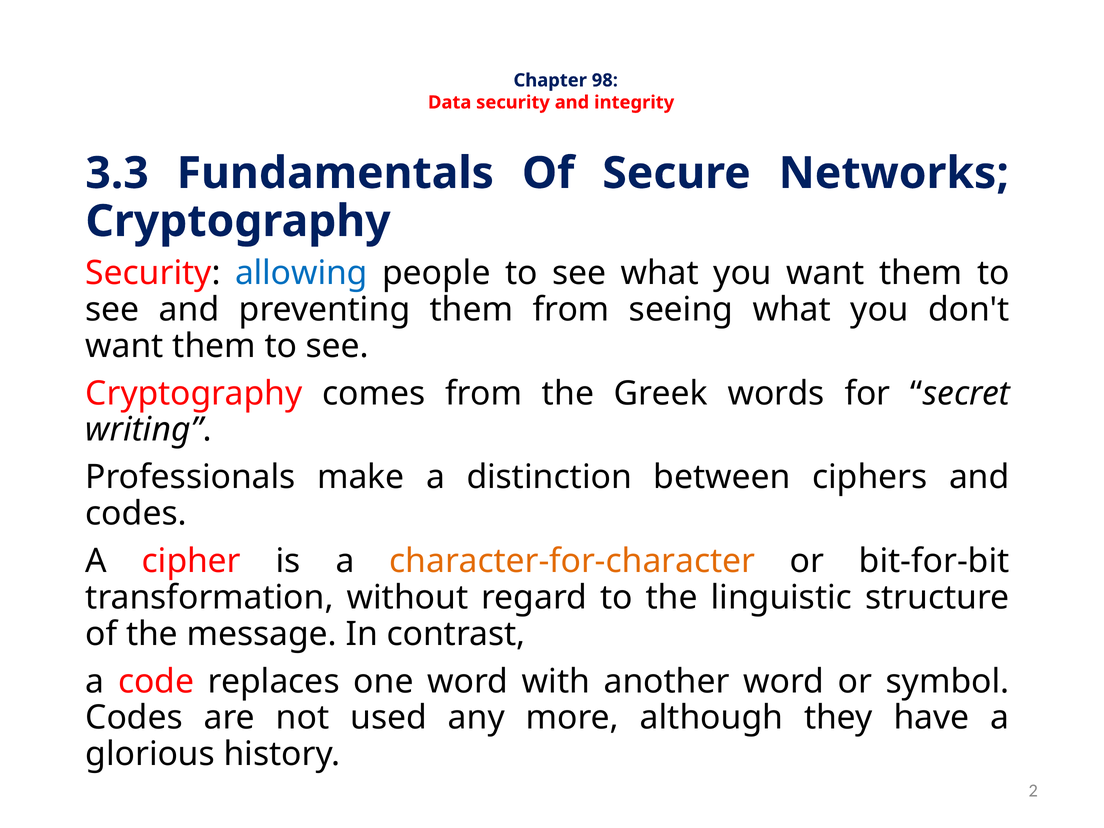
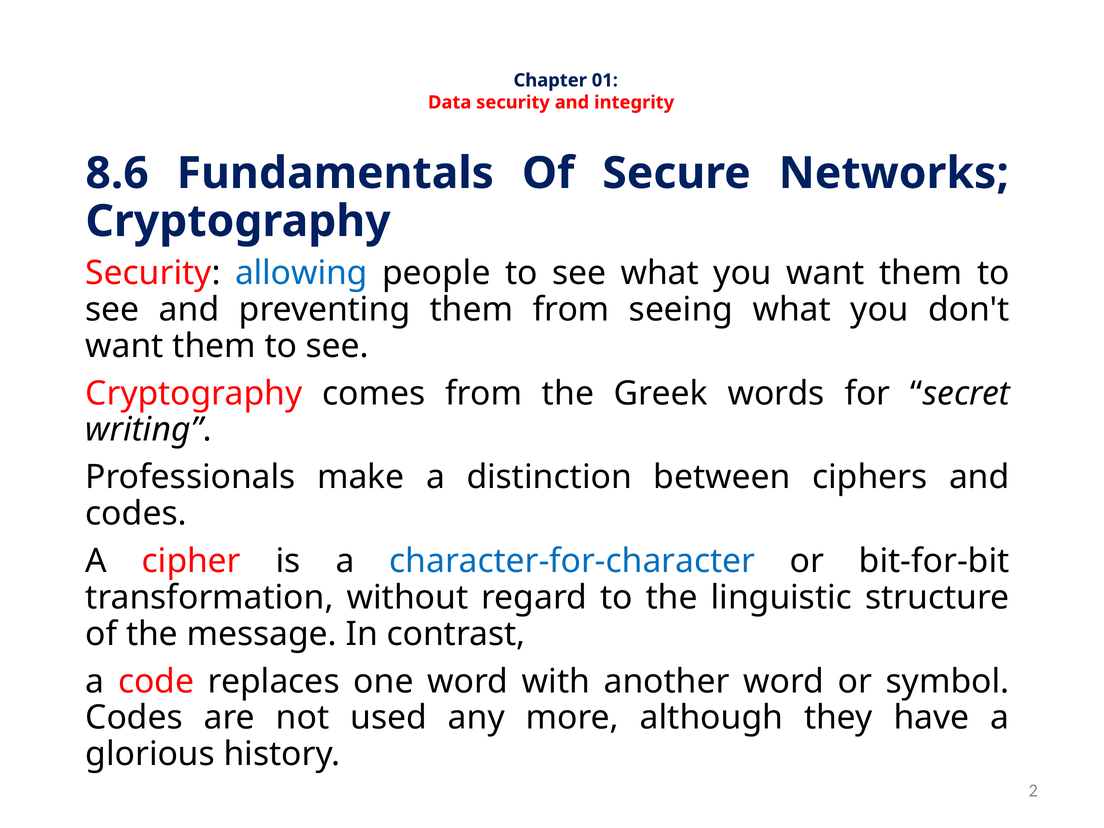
98: 98 -> 01
3.3: 3.3 -> 8.6
character-for-character colour: orange -> blue
